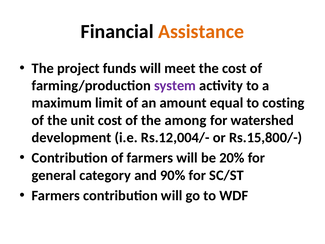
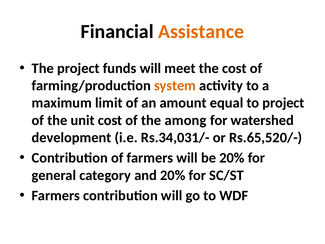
system colour: purple -> orange
to costing: costing -> project
Rs.12,004/-: Rs.12,004/- -> Rs.34,031/-
Rs.15,800/-: Rs.15,800/- -> Rs.65,520/-
and 90%: 90% -> 20%
